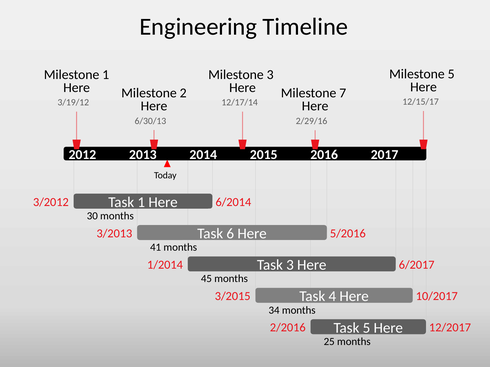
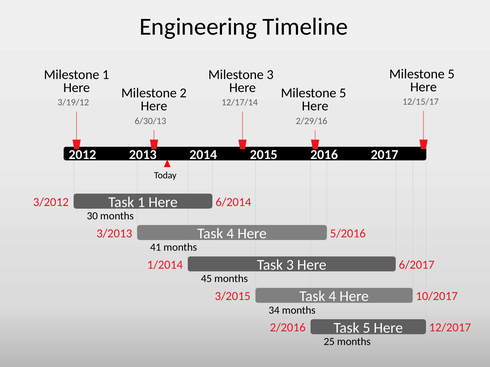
7 at (343, 93): 7 -> 5
6 at (230, 234): 6 -> 4
